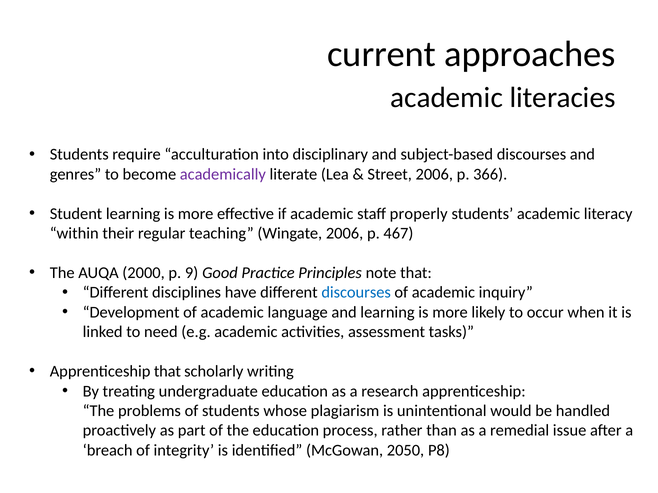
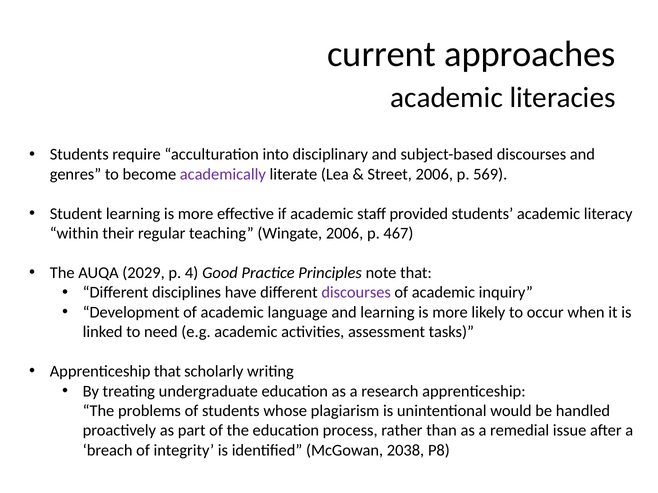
366: 366 -> 569
properly: properly -> provided
2000: 2000 -> 2029
9: 9 -> 4
discourses at (356, 293) colour: blue -> purple
2050: 2050 -> 2038
